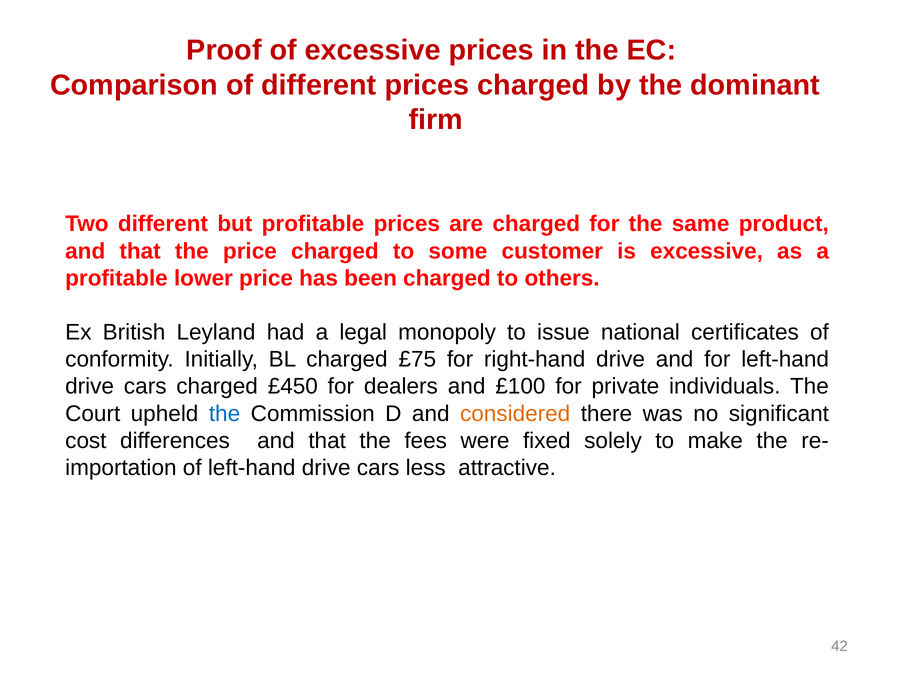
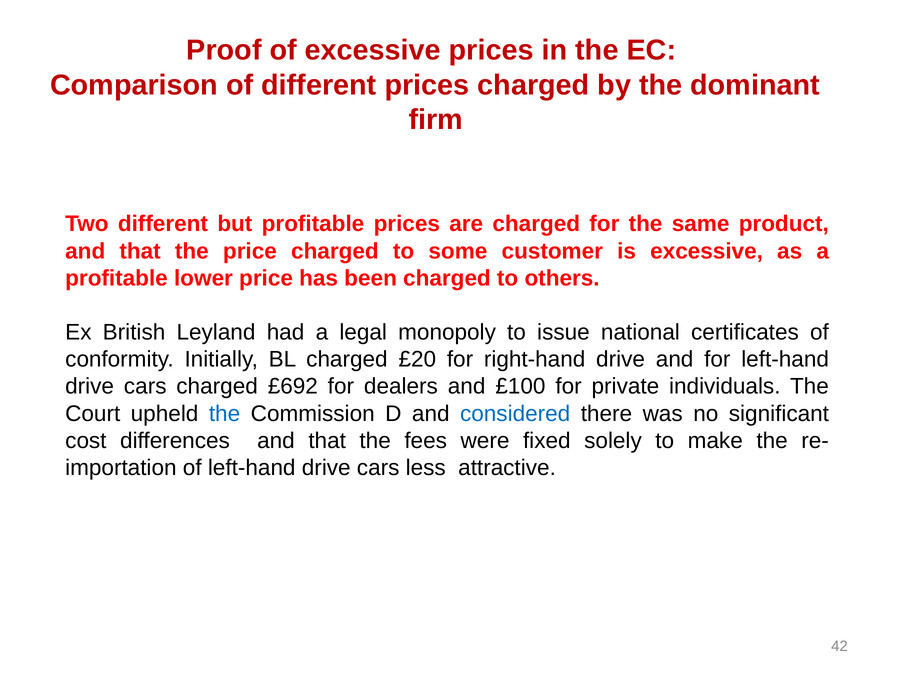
£75: £75 -> £20
£450: £450 -> £692
considered colour: orange -> blue
